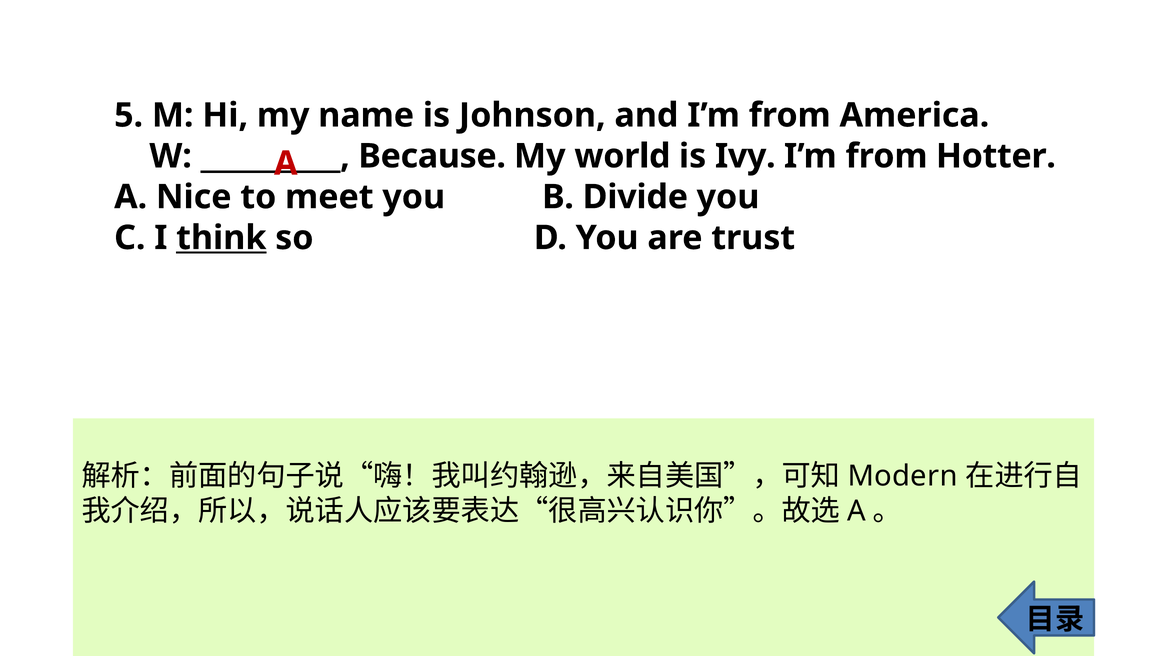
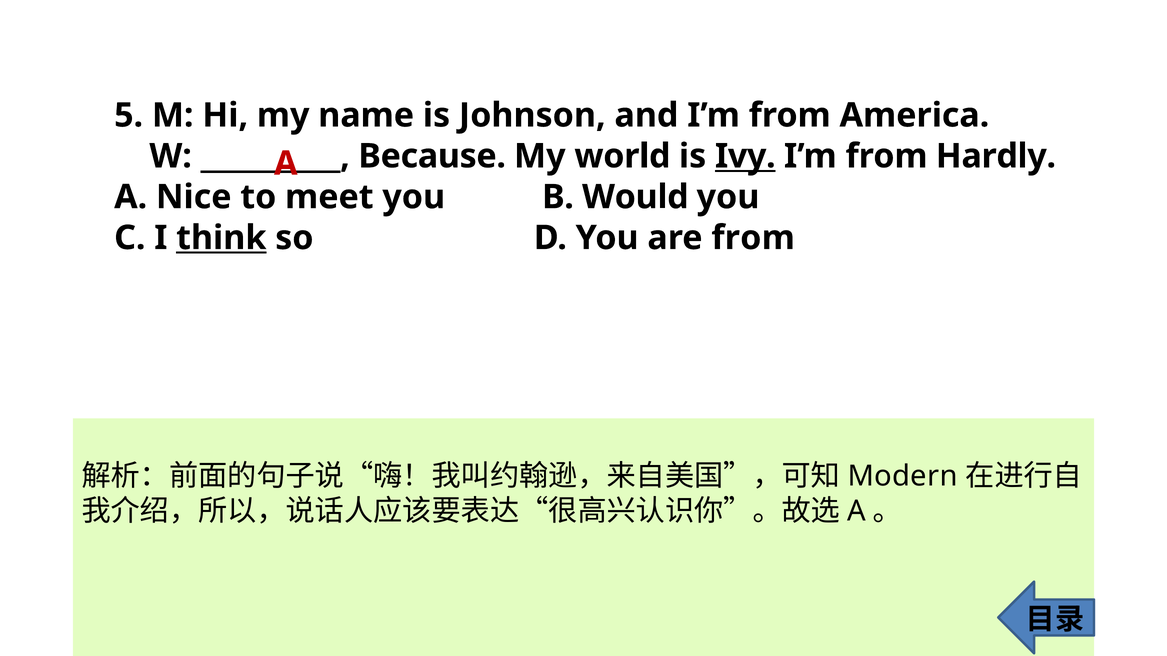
Ivy underline: none -> present
Hotter: Hotter -> Hardly
Divide: Divide -> Would
are trust: trust -> from
